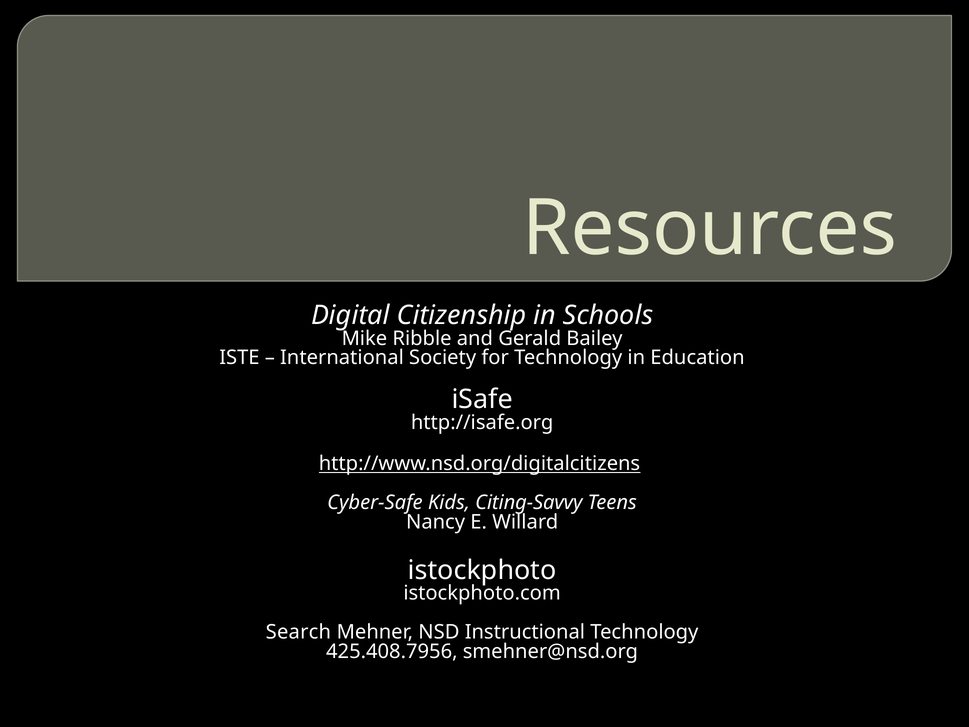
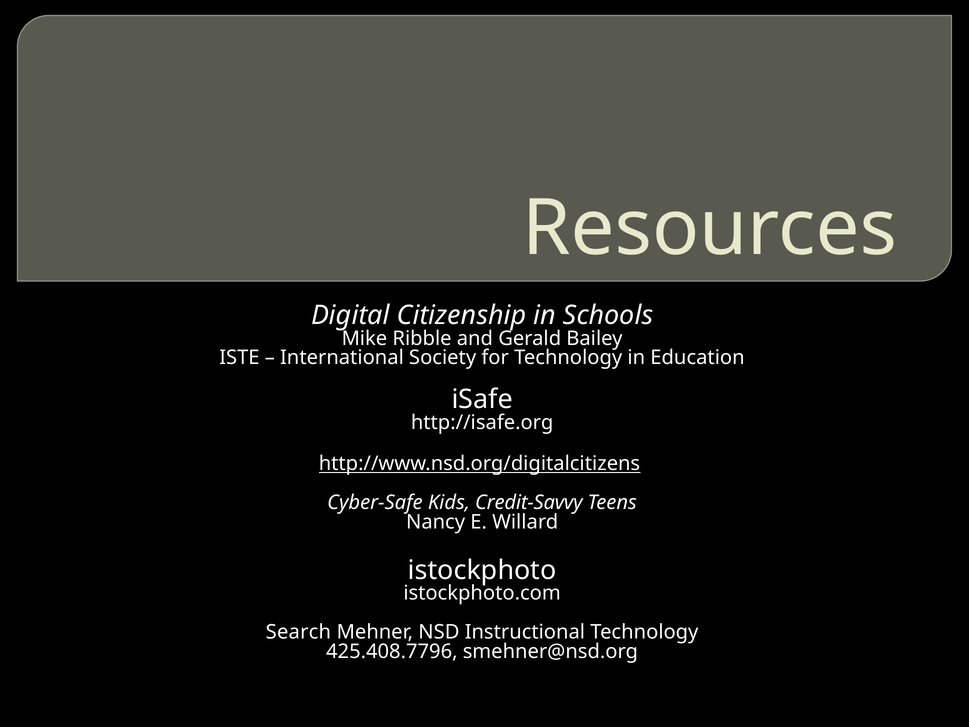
Citing-Savvy: Citing-Savvy -> Credit-Savvy
425.408.7956: 425.408.7956 -> 425.408.7796
